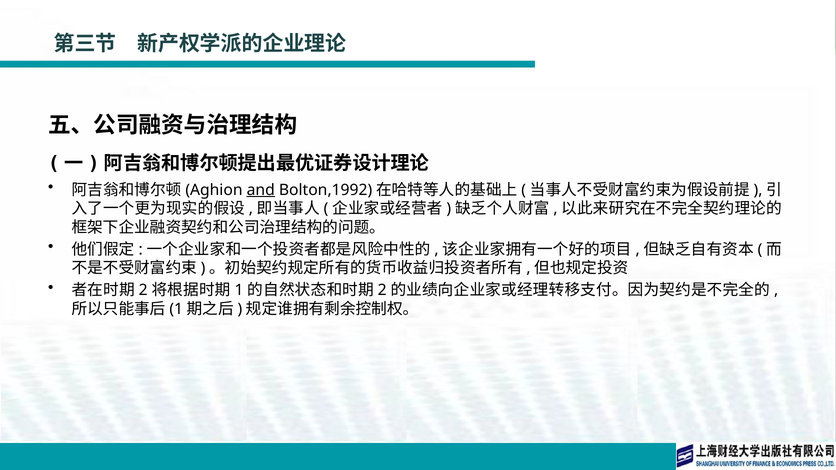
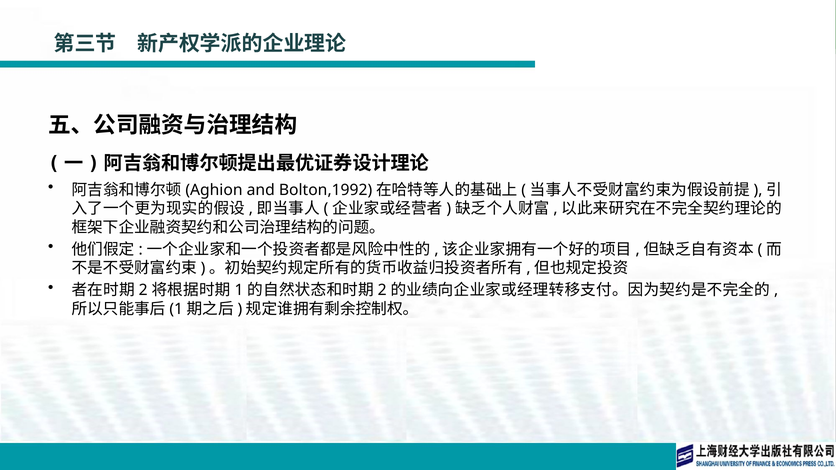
and underline: present -> none
